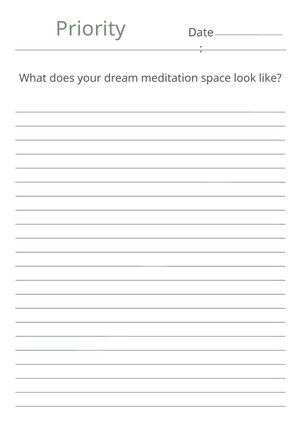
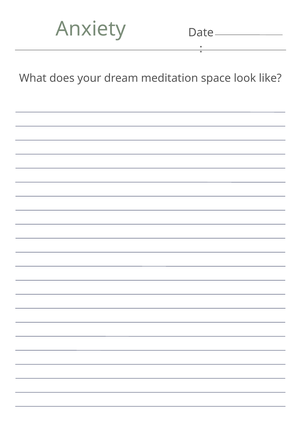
Priority: Priority -> Anxiety
